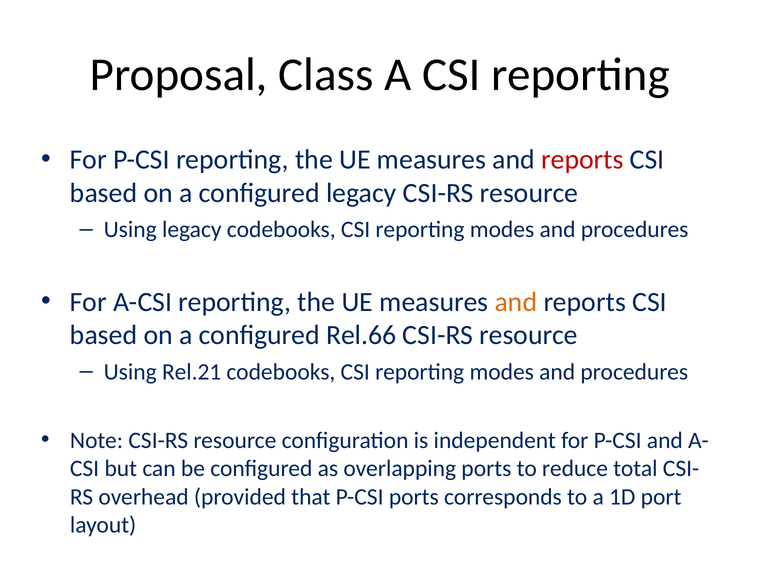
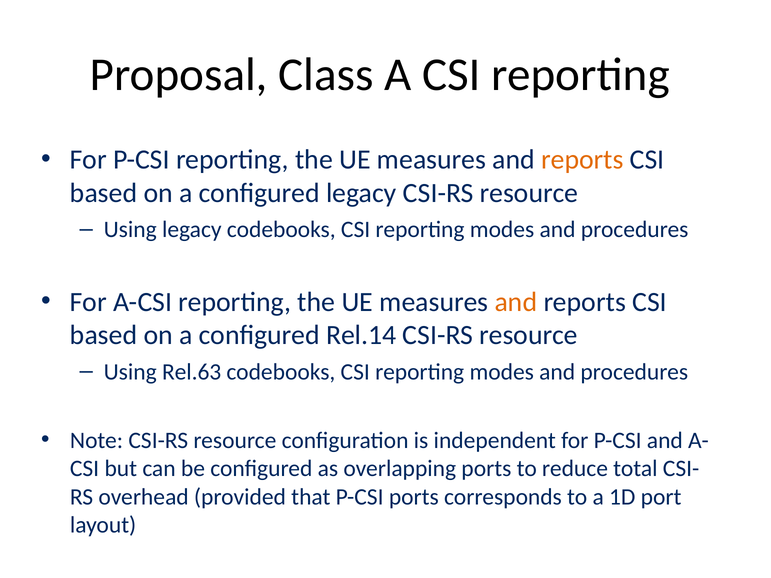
reports at (582, 160) colour: red -> orange
Rel.66: Rel.66 -> Rel.14
Rel.21: Rel.21 -> Rel.63
